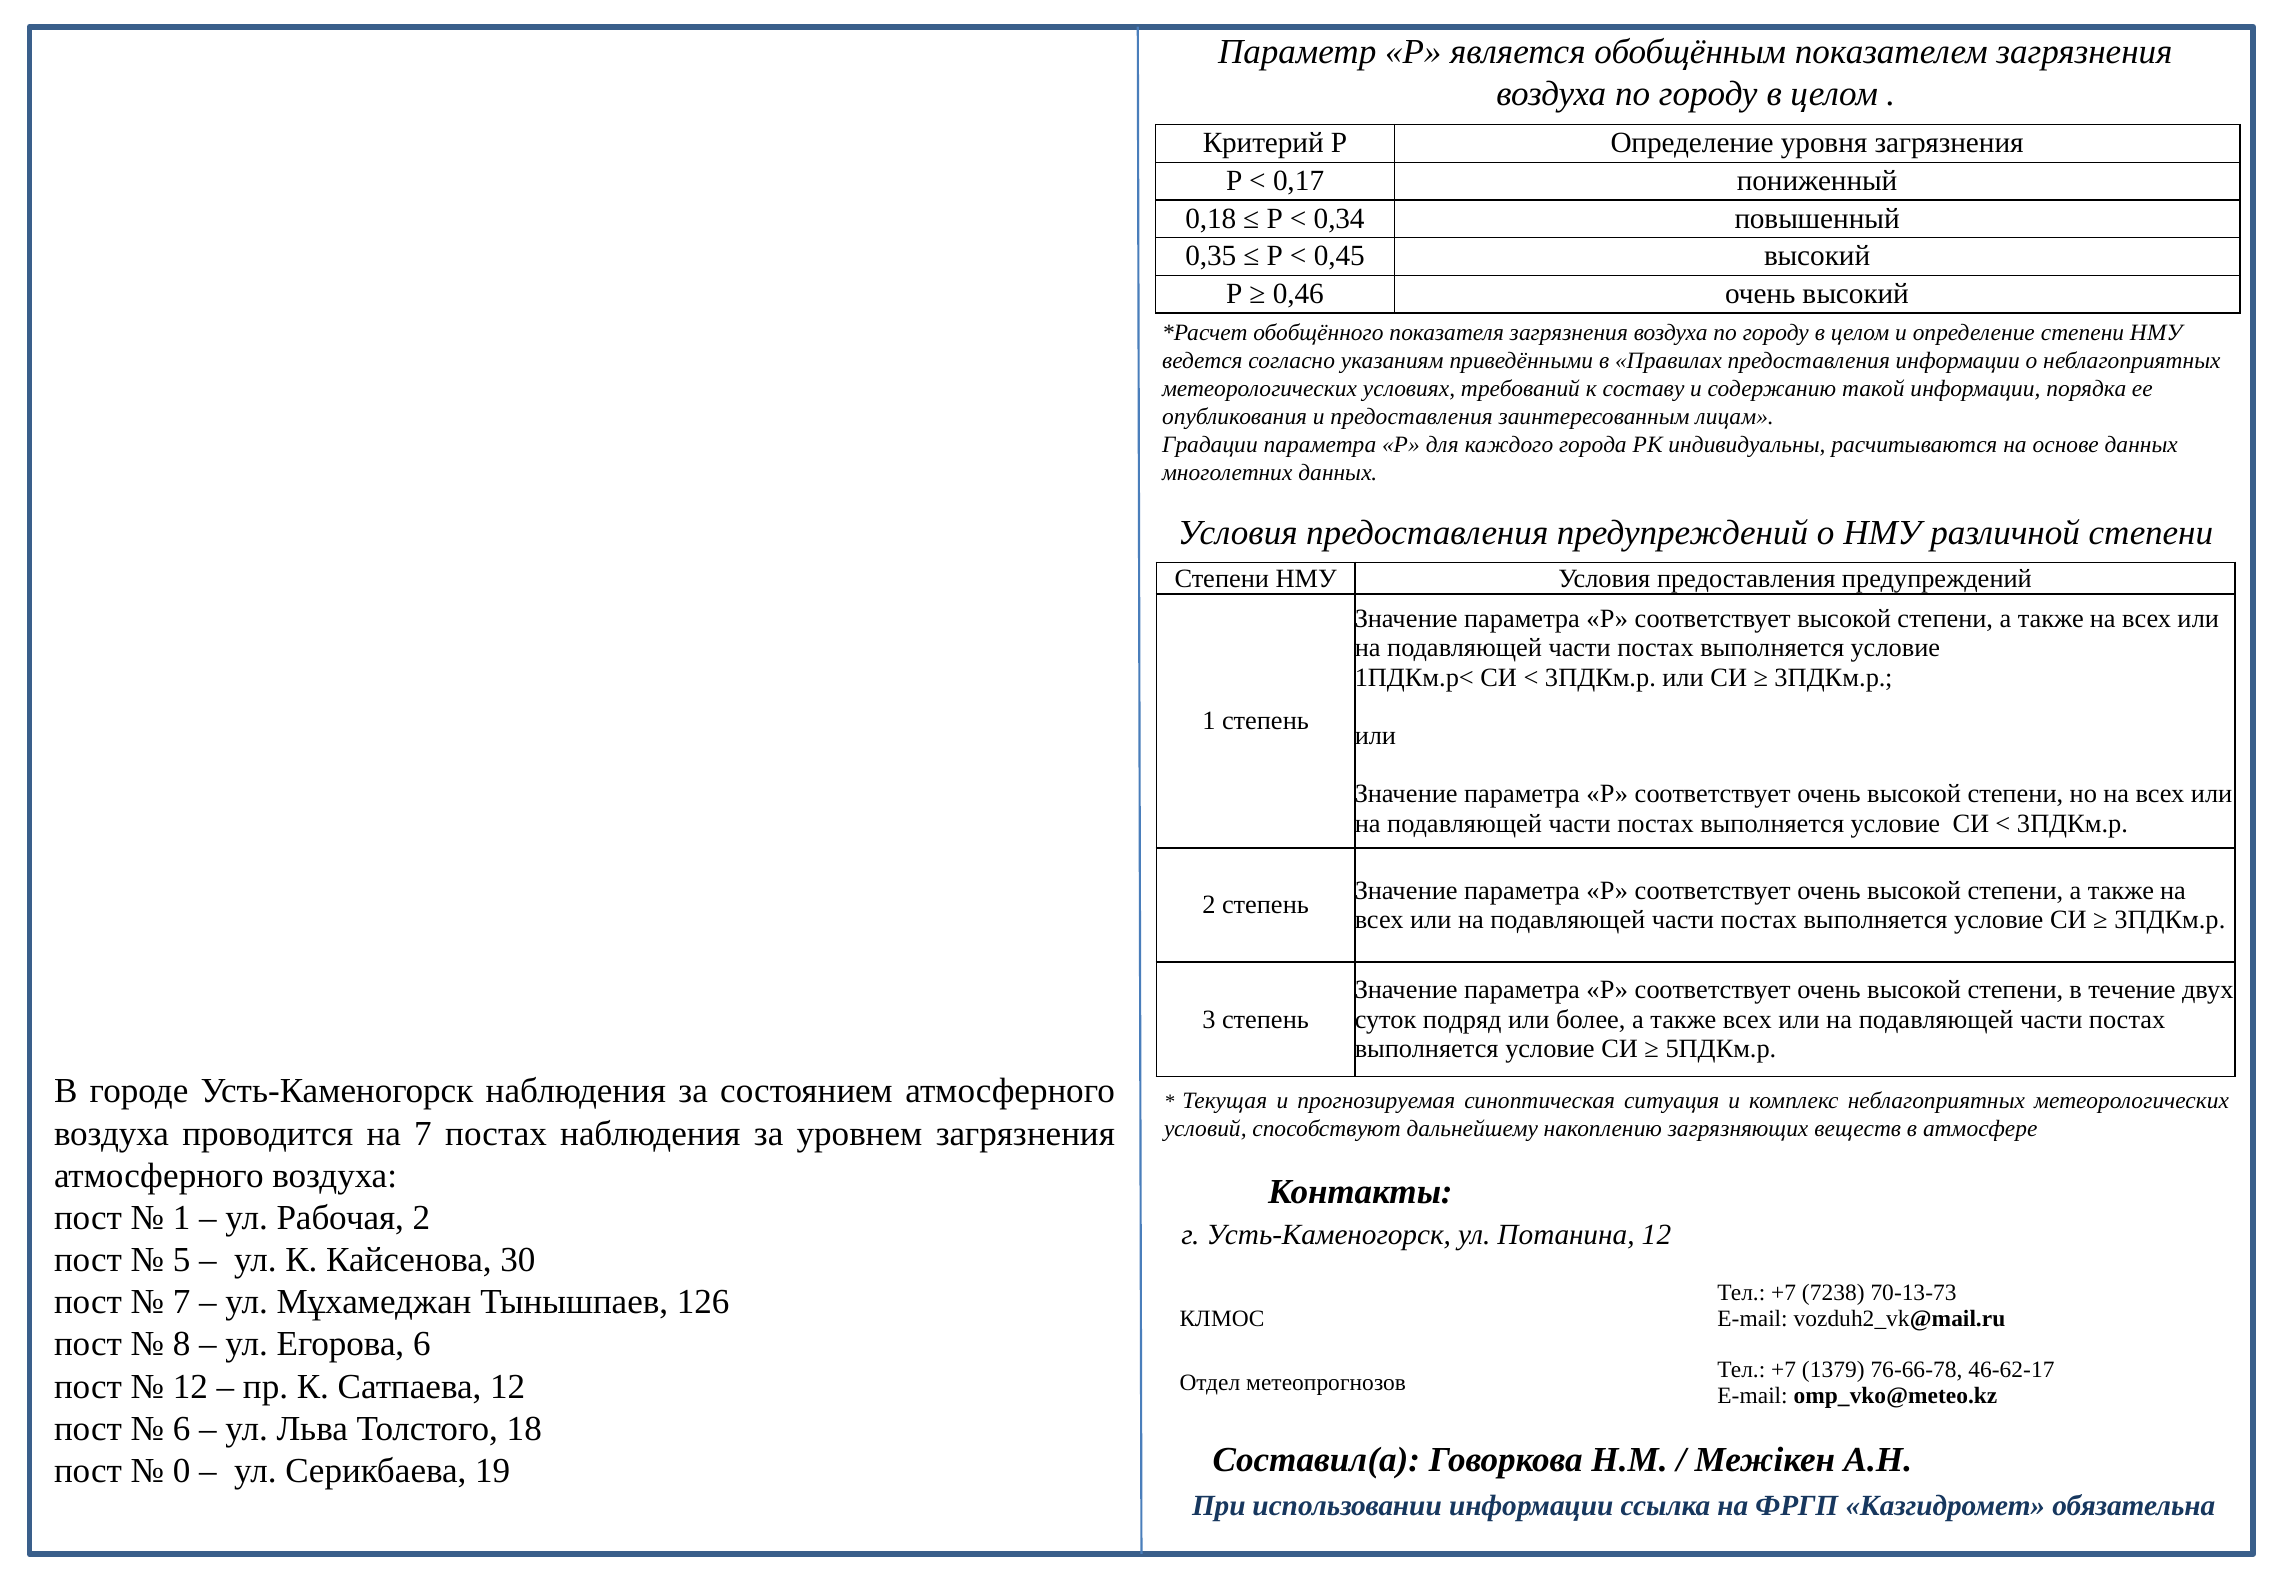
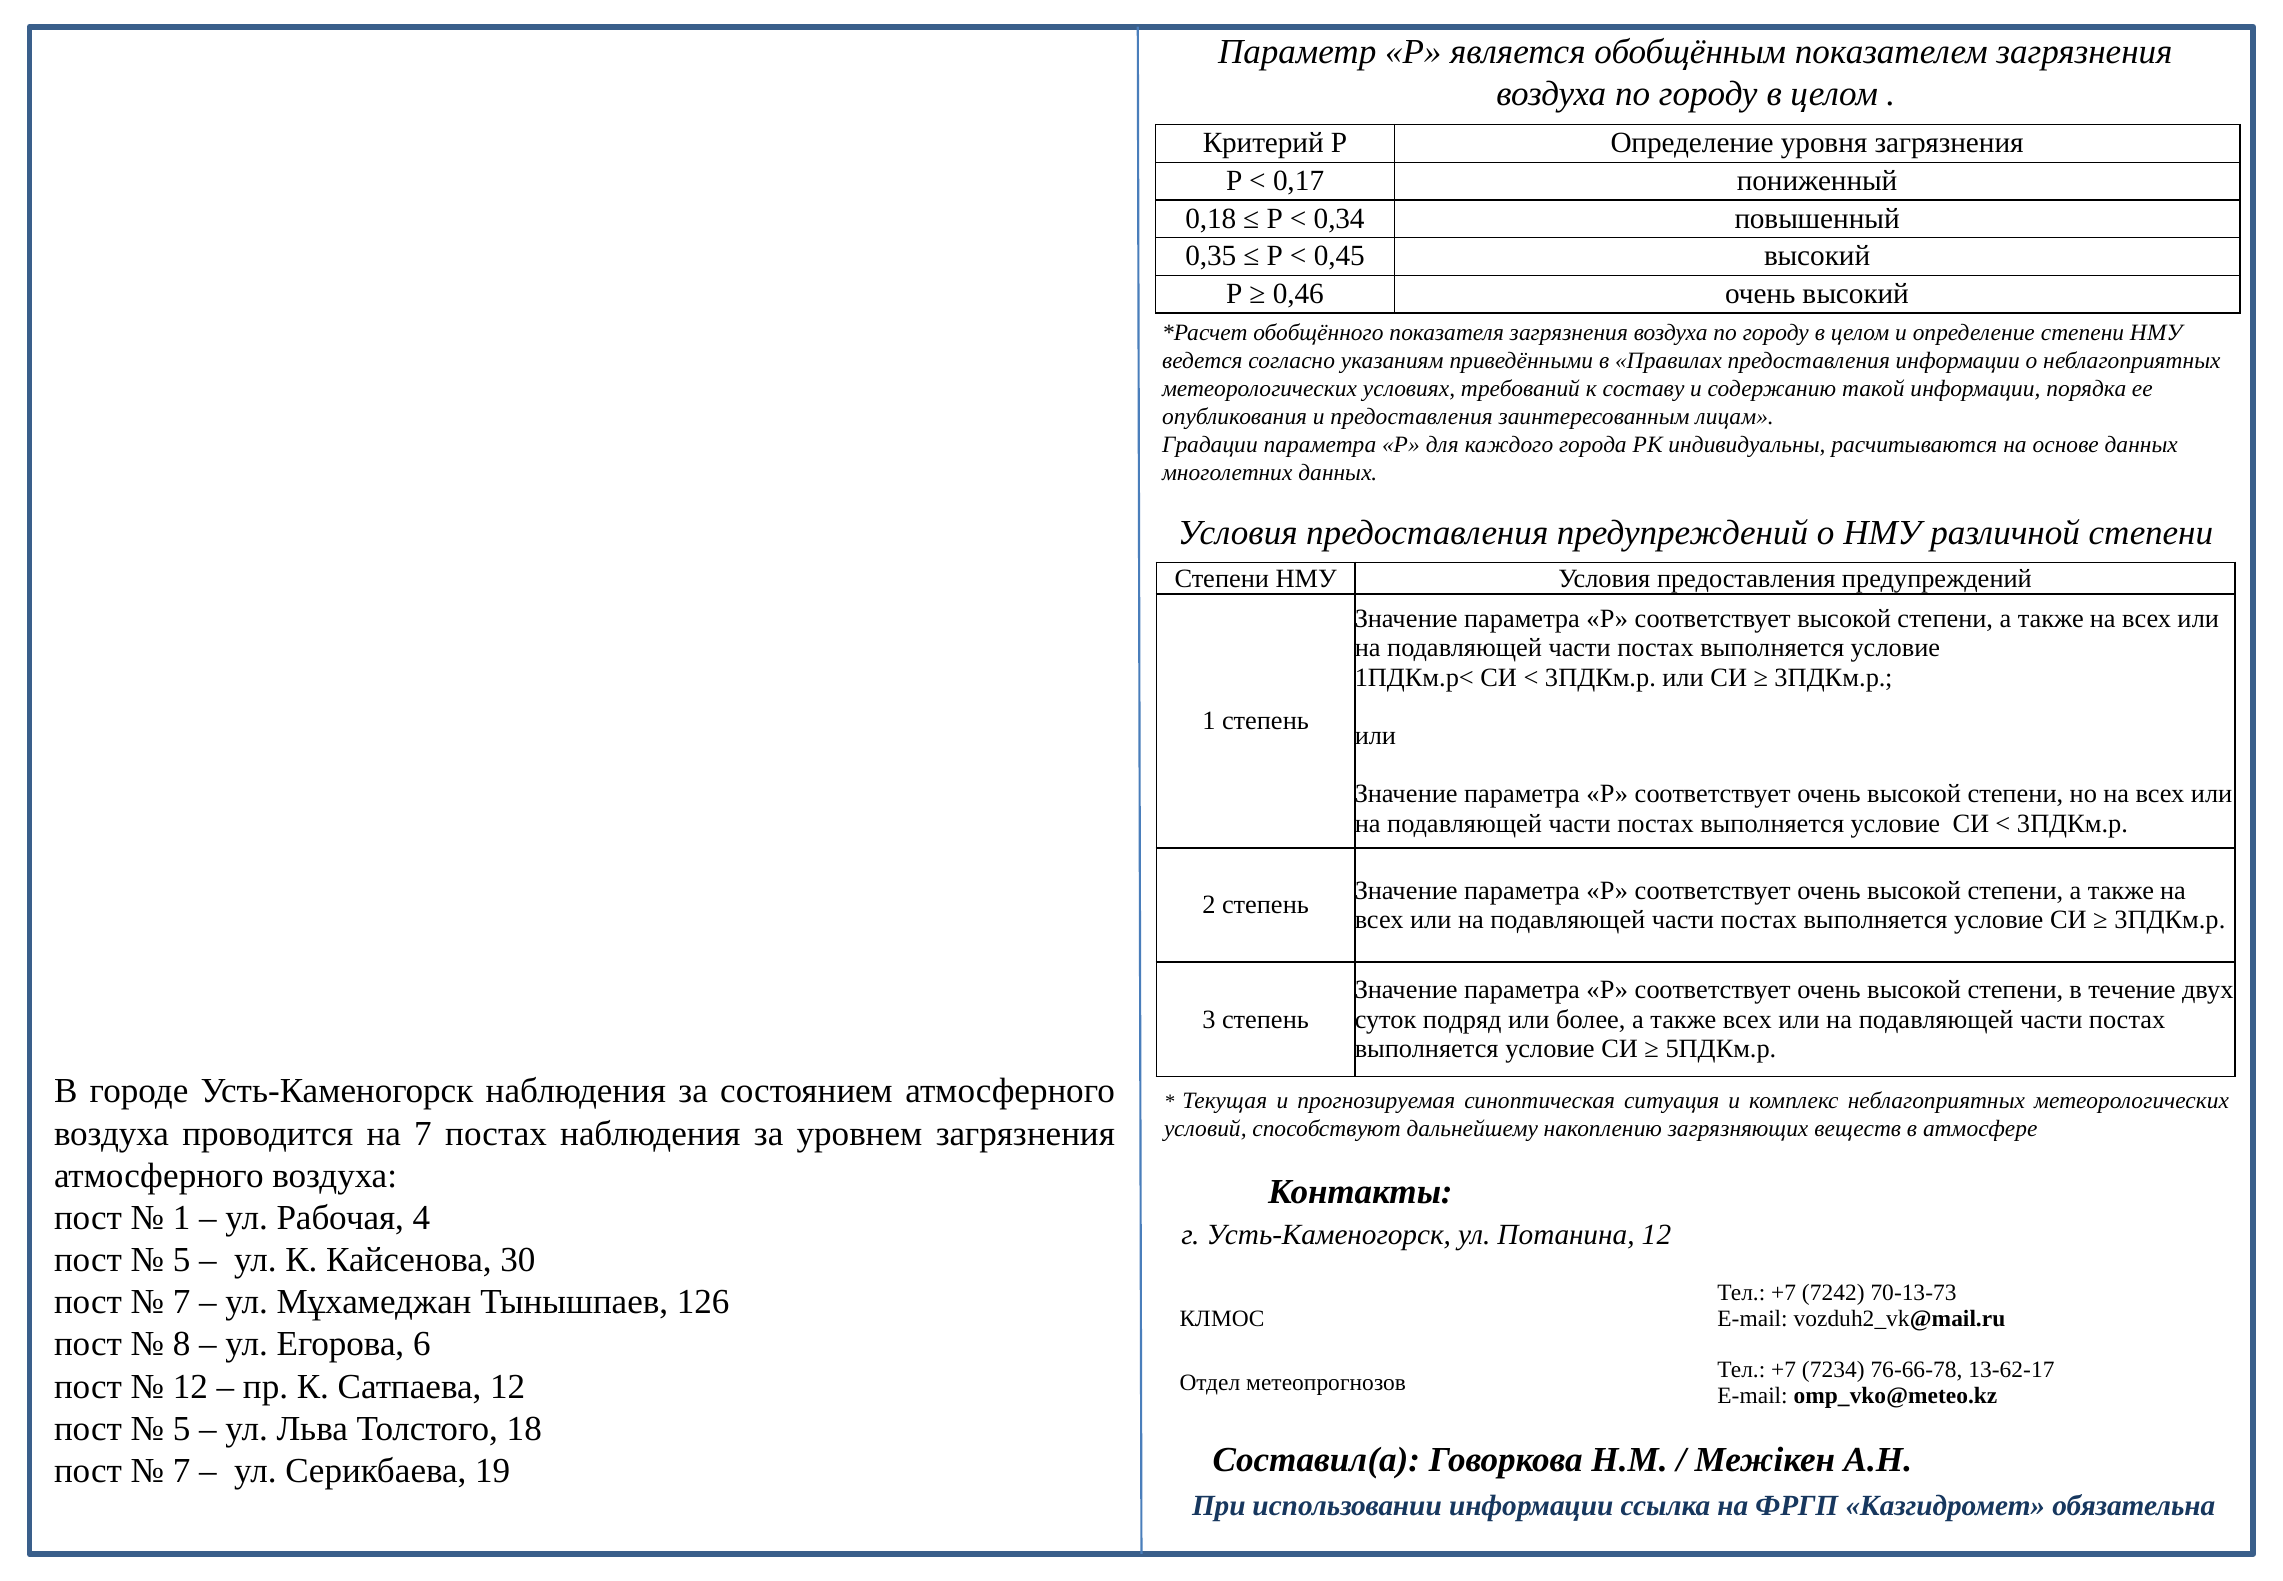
Рабочая 2: 2 -> 4
7238: 7238 -> 7242
1379: 1379 -> 7234
46-62-17: 46-62-17 -> 13-62-17
6 at (182, 1428): 6 -> 5
0 at (182, 1470): 0 -> 7
